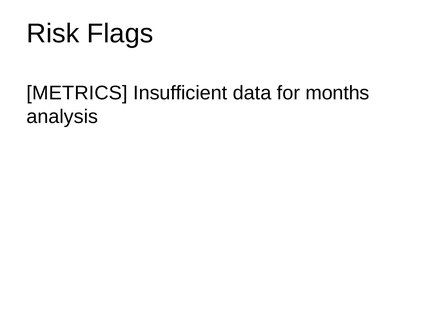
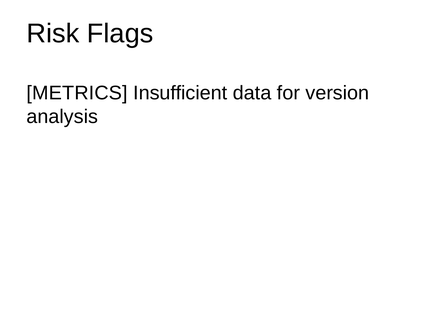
months: months -> version
